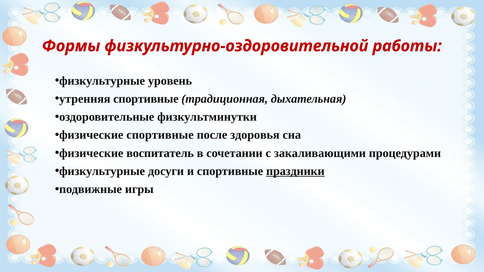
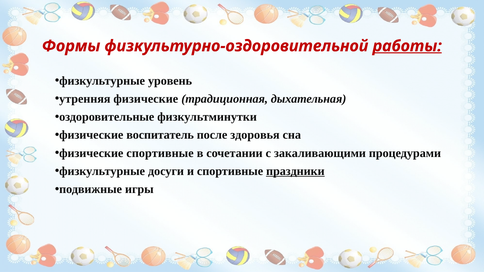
работы underline: none -> present
утренняя спортивные: спортивные -> физические
физические спортивные: спортивные -> воспитатель
физические воспитатель: воспитатель -> спортивные
